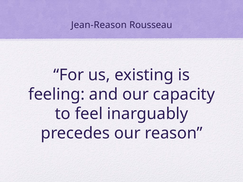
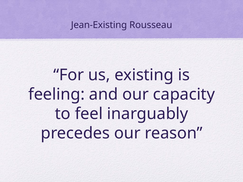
Jean-Reason: Jean-Reason -> Jean-Existing
